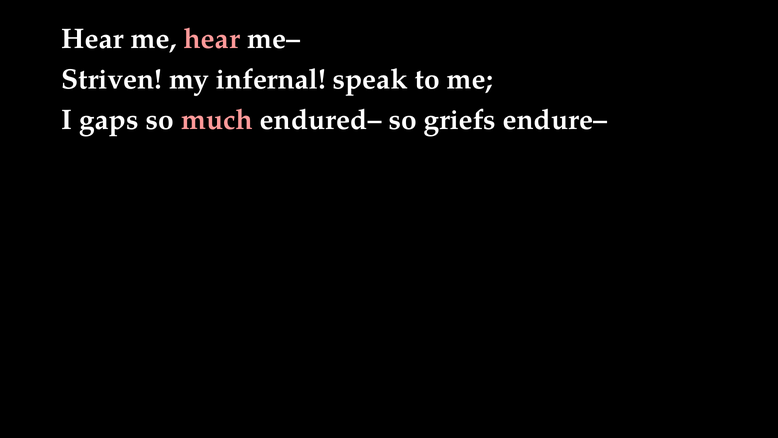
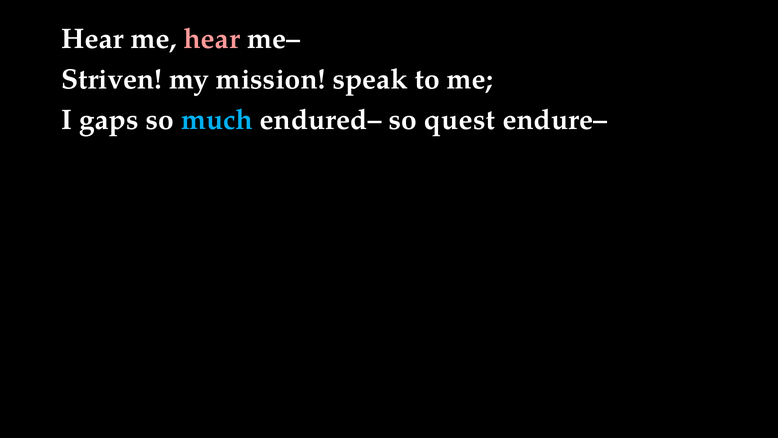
infernal: infernal -> mission
much colour: pink -> light blue
griefs: griefs -> quest
